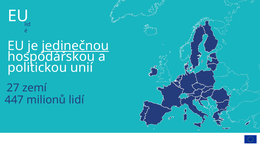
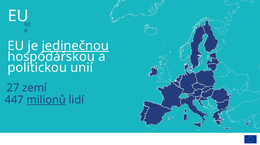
milionů underline: none -> present
